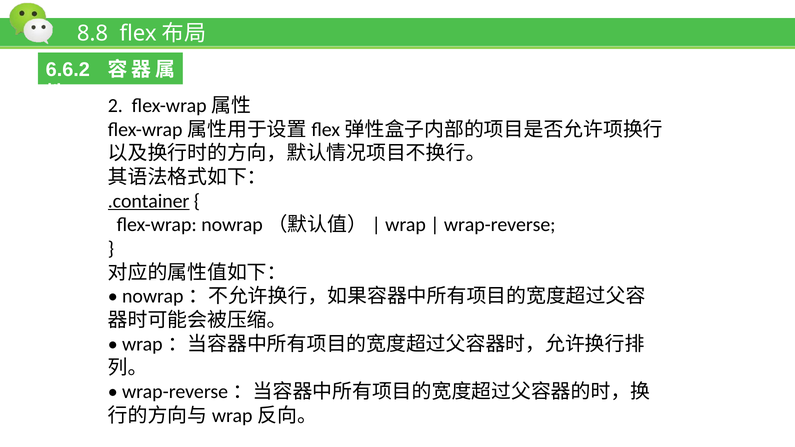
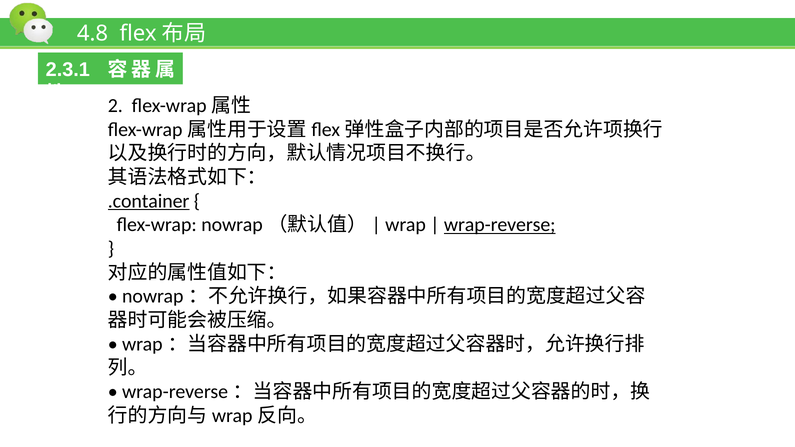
8.8: 8.8 -> 4.8
6.6.2: 6.6.2 -> 2.3.1
wrap-reverse underline: none -> present
